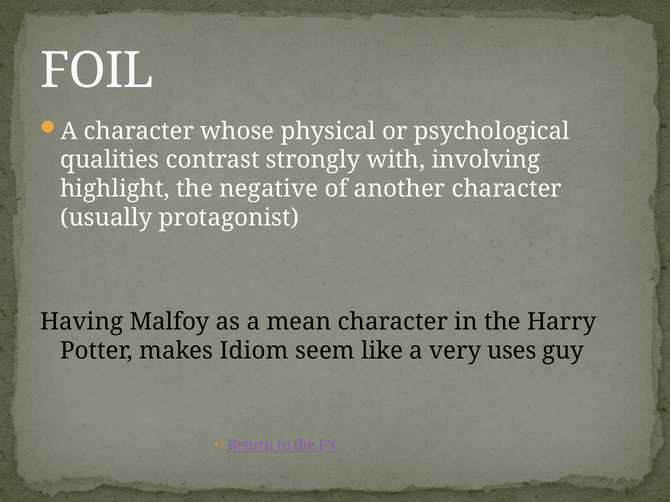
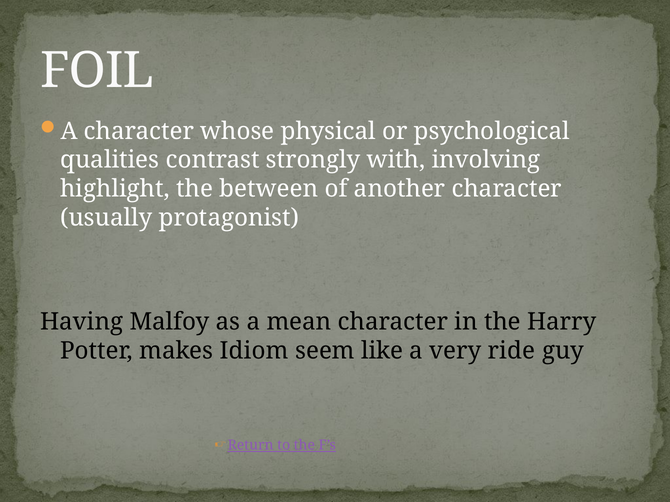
negative: negative -> between
uses: uses -> ride
